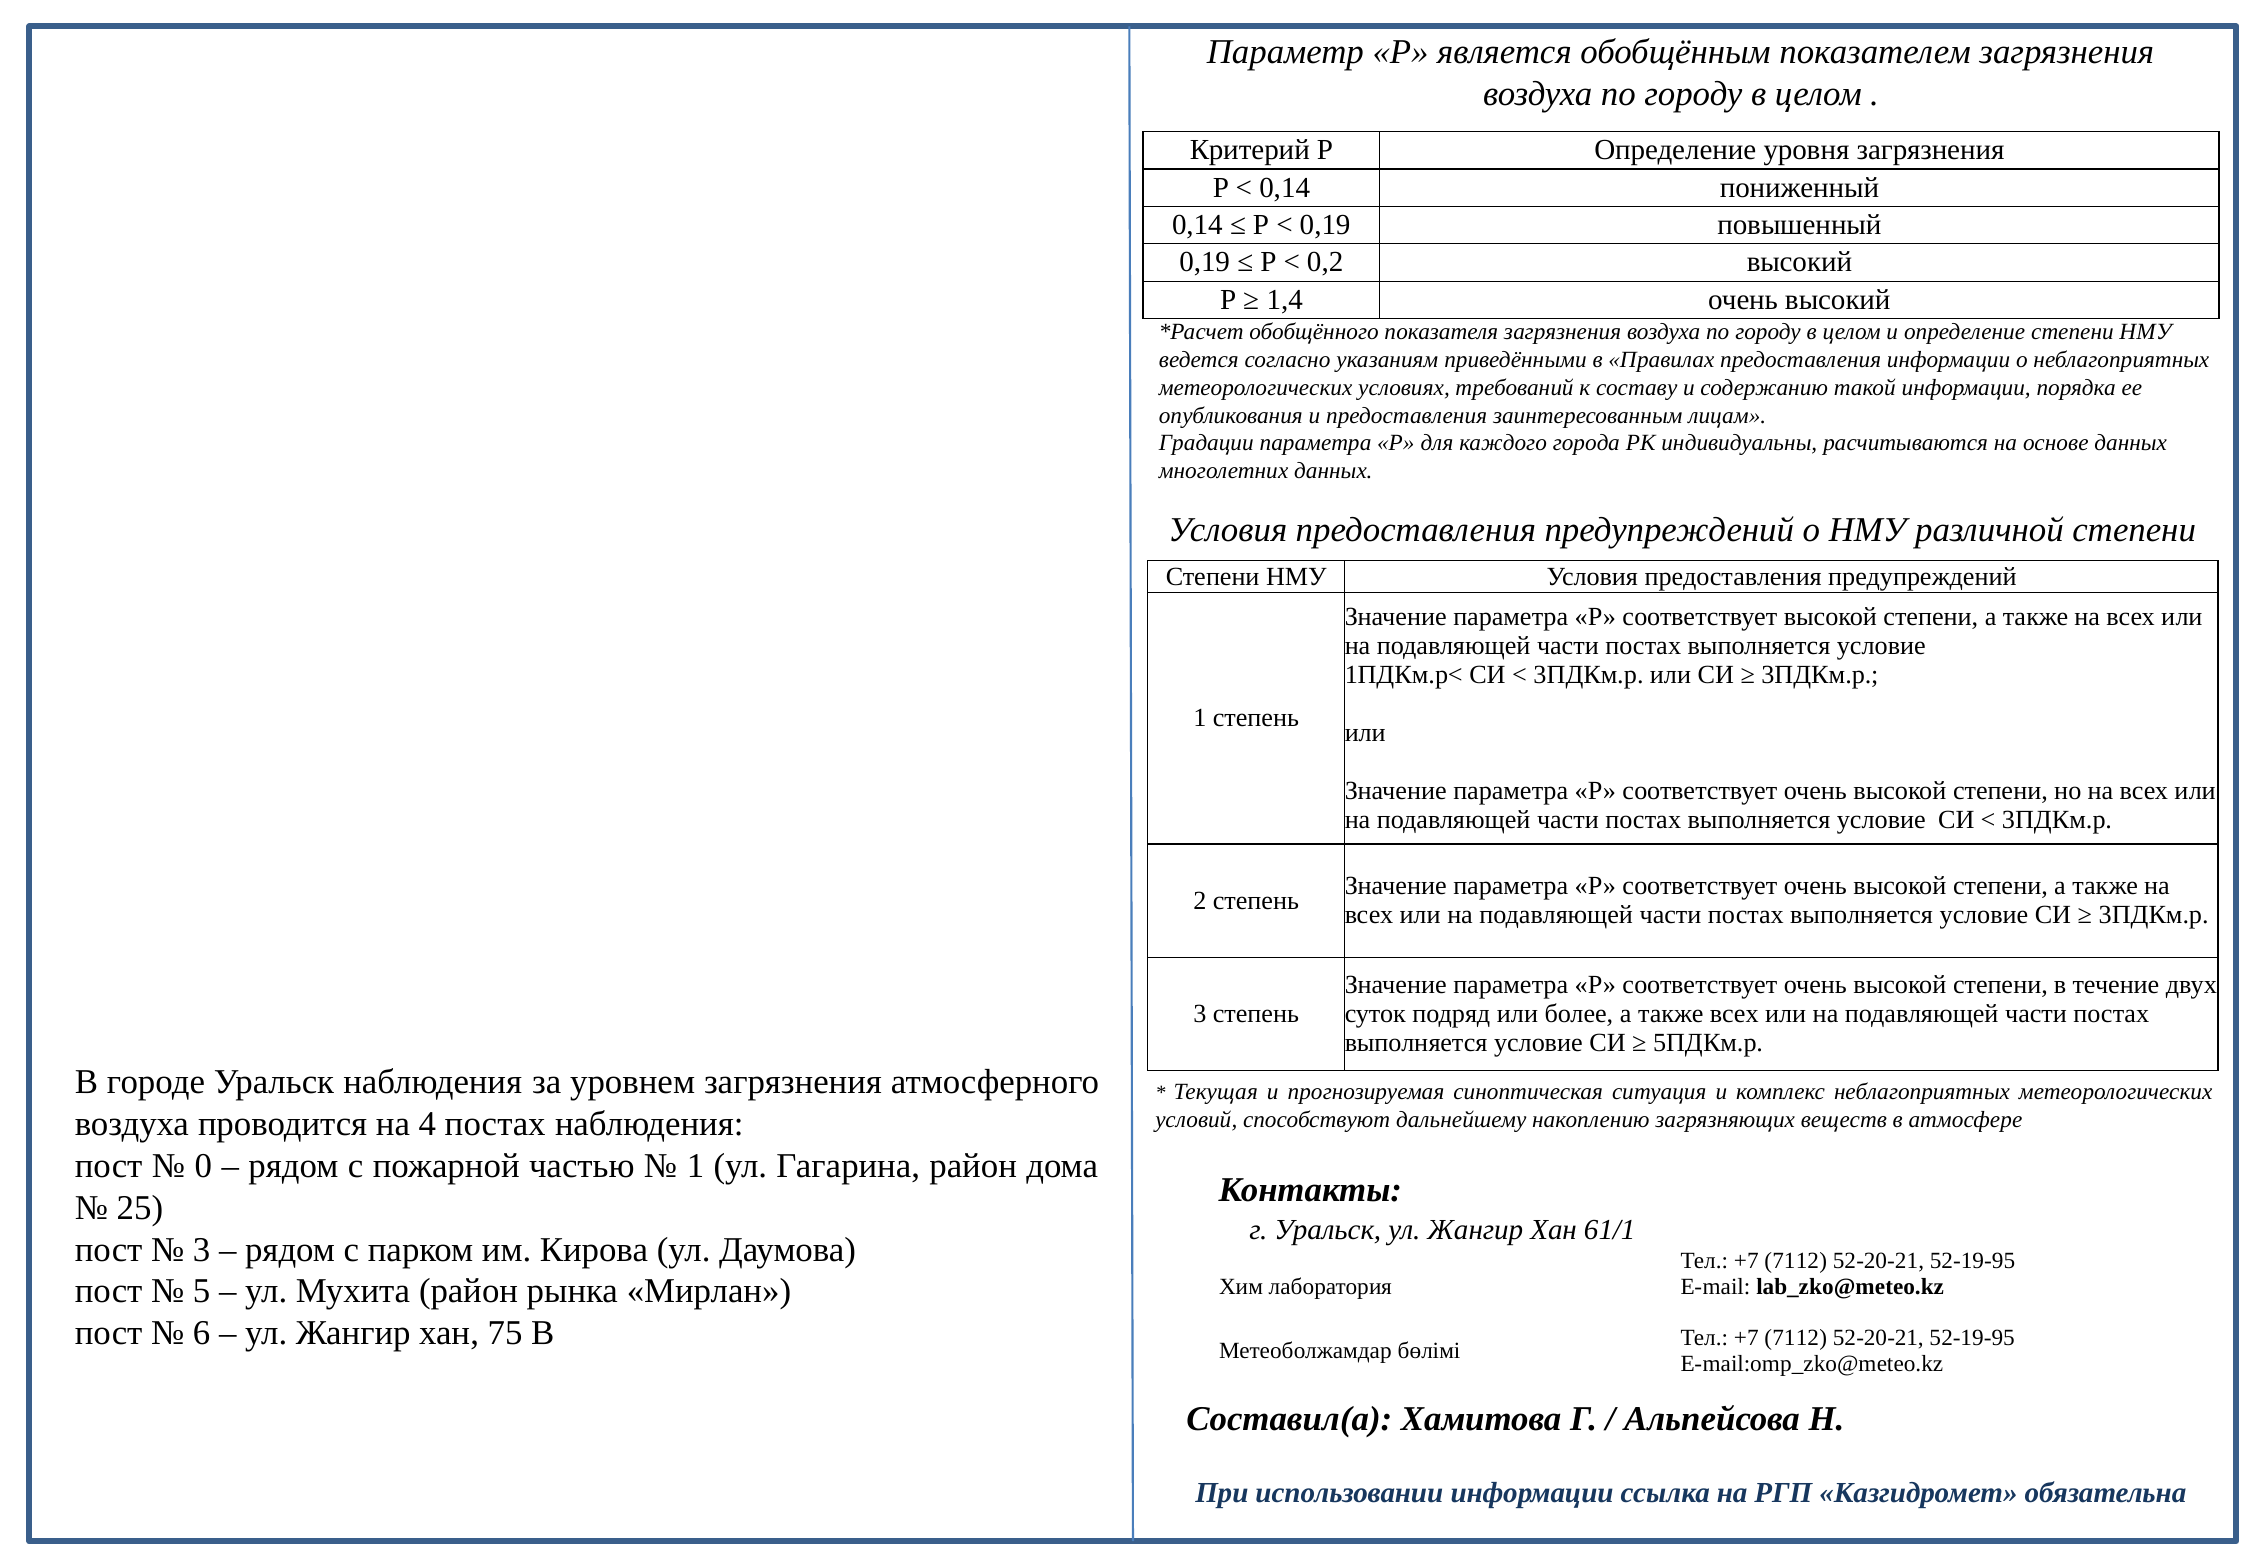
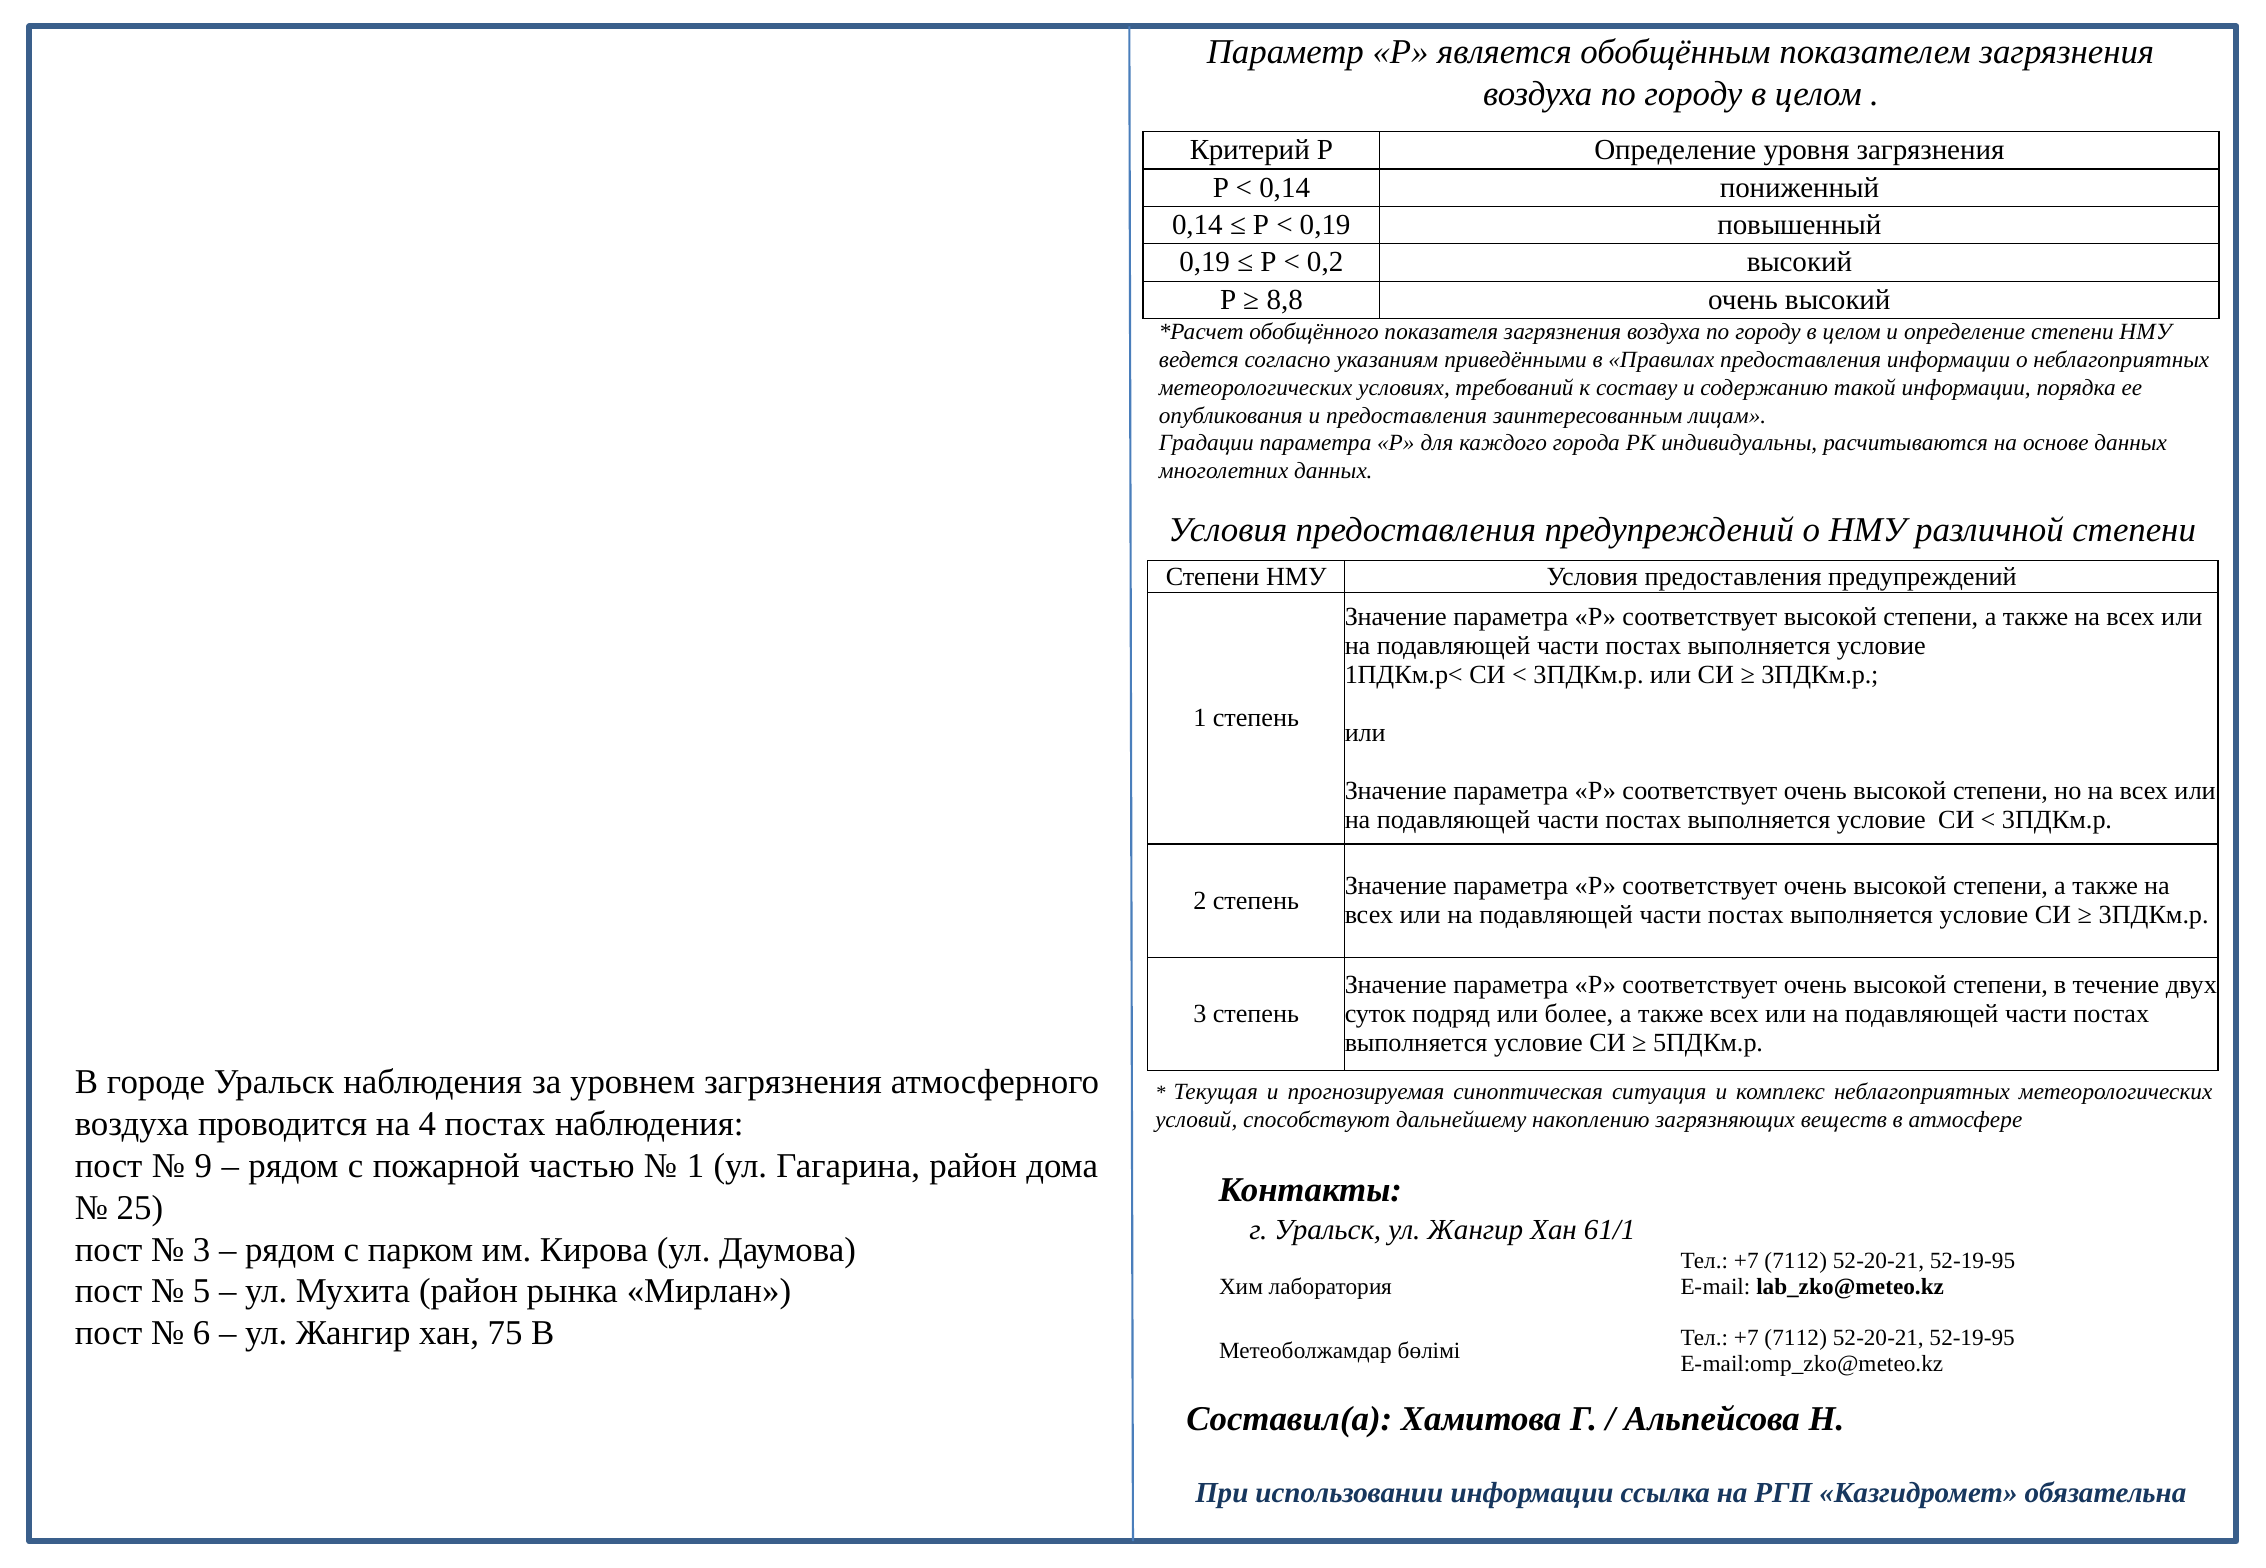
1,4: 1,4 -> 8,8
0: 0 -> 9
